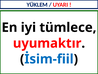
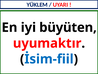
tümlece: tümlece -> büyüten
